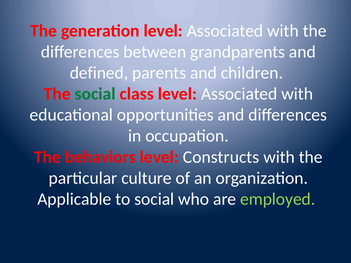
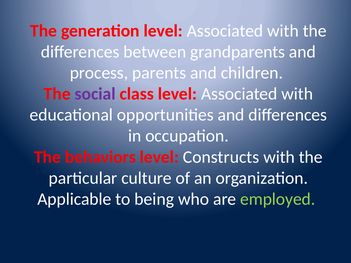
defined: defined -> process
social at (95, 94) colour: green -> purple
to social: social -> being
